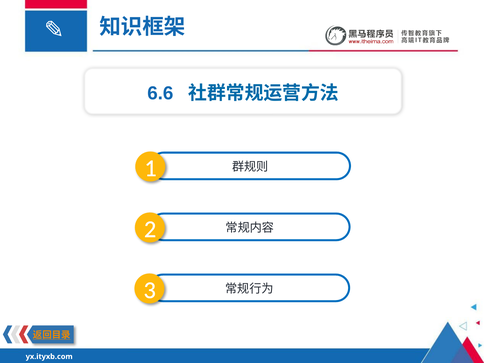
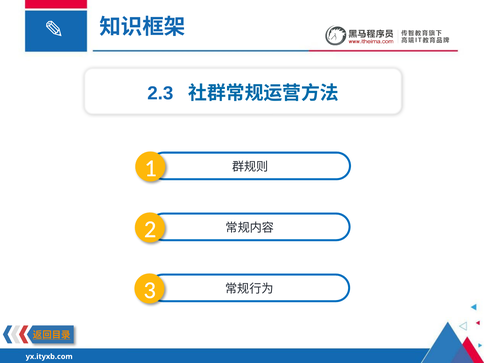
6.6: 6.6 -> 2.3
